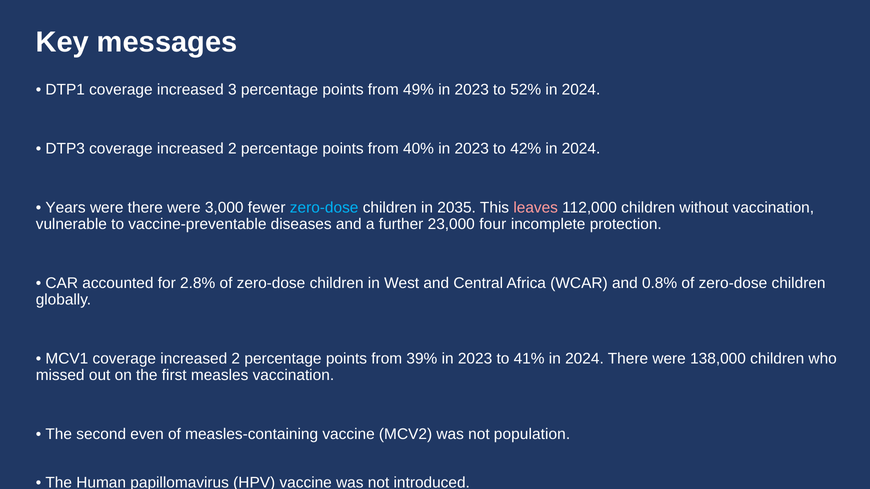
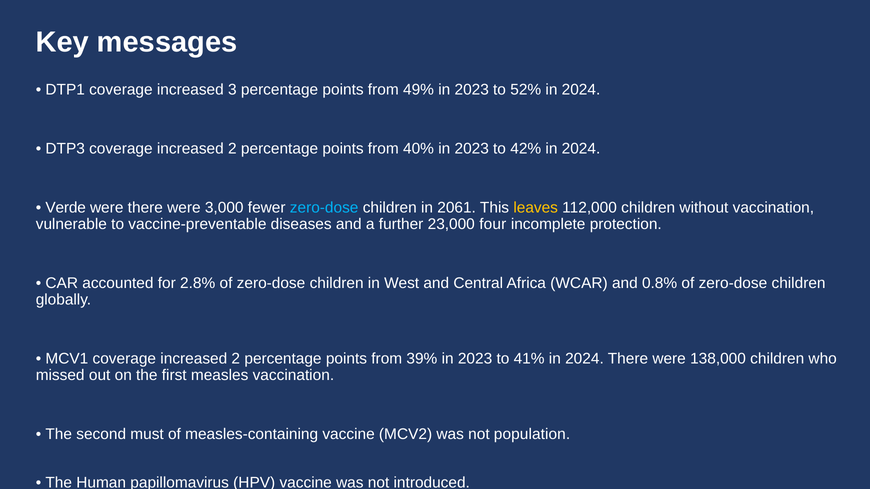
Years: Years -> Verde
2035: 2035 -> 2061
leaves colour: pink -> yellow
even: even -> must
